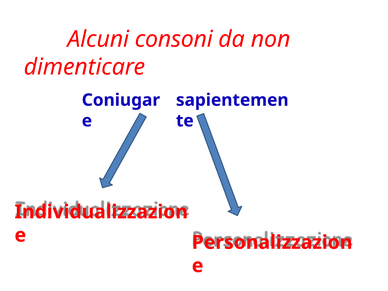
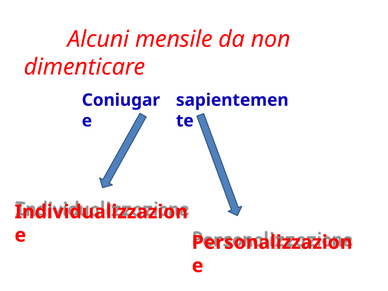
consoni: consoni -> mensile
